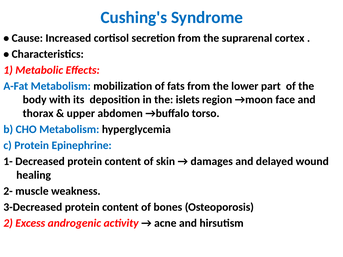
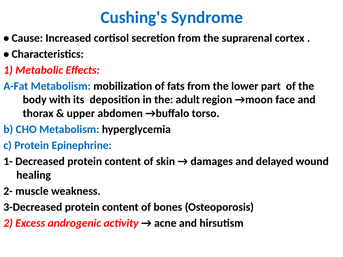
islets: islets -> adult
